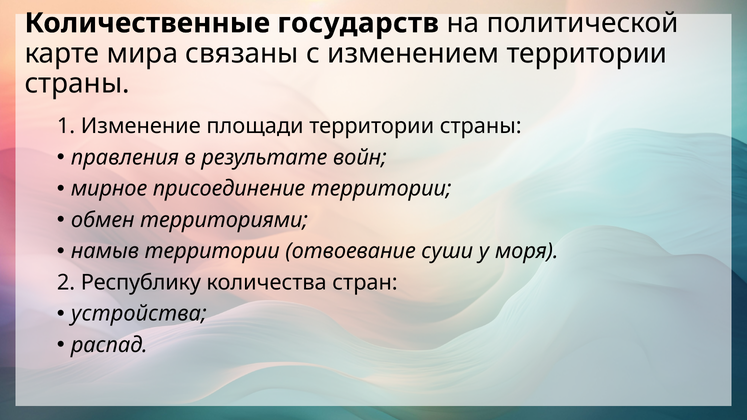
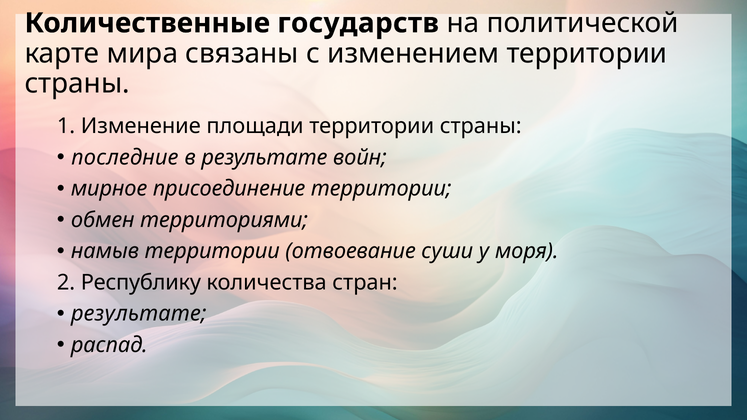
правления: правления -> последние
устройства at (139, 314): устройства -> результате
